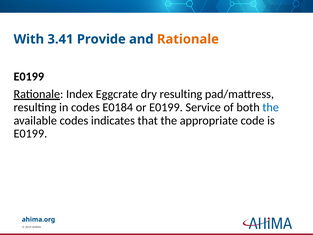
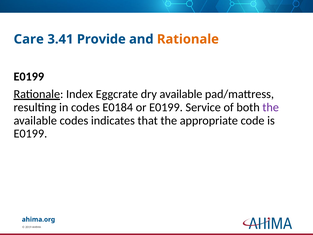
With: With -> Care
dry resulting: resulting -> available
the at (271, 107) colour: blue -> purple
